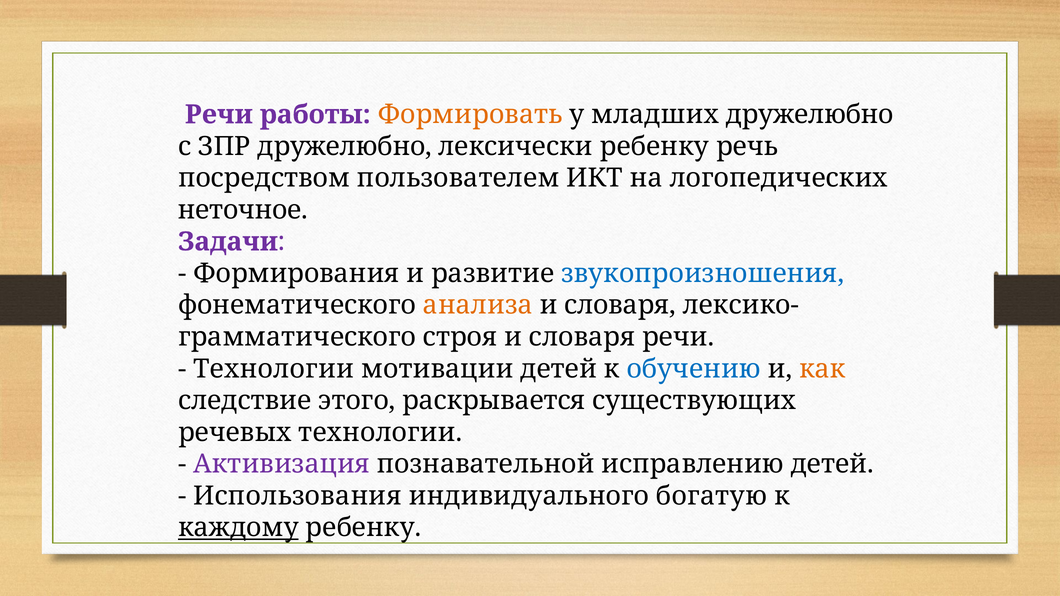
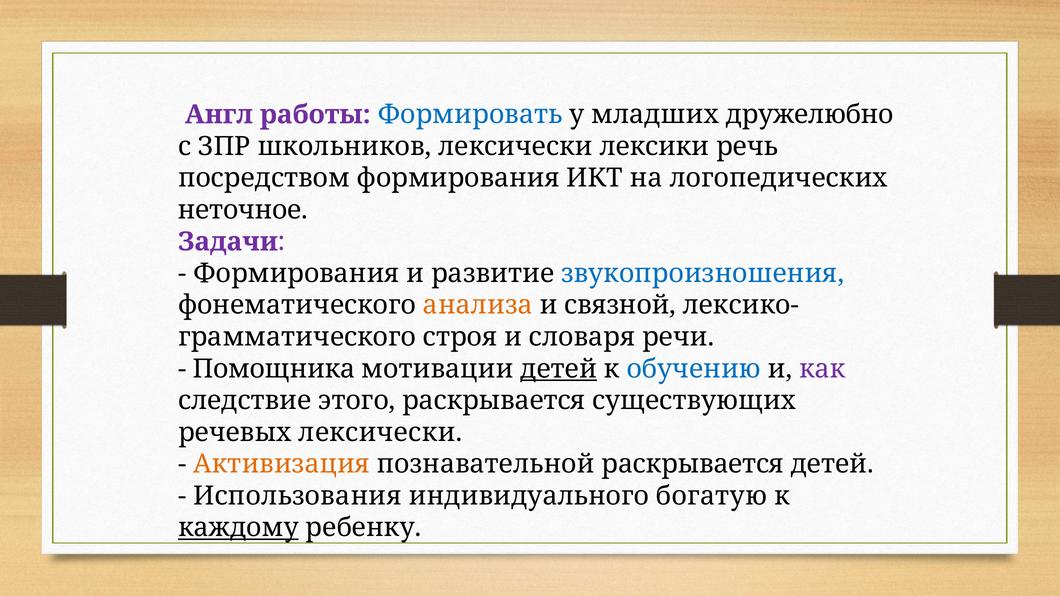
Речи at (219, 115): Речи -> Англ
Формировать colour: orange -> blue
ЗПР дружелюбно: дружелюбно -> школьников
лексически ребенку: ребенку -> лексики
посредством пользователем: пользователем -> формирования
словаря at (620, 305): словаря -> связной
Технологии at (274, 369): Технологии -> Помощника
детей at (559, 369) underline: none -> present
как colour: orange -> purple
речевых технологии: технологии -> лексически
Активизация colour: purple -> orange
познавательной исправлению: исправлению -> раскрывается
